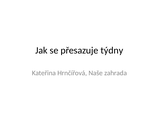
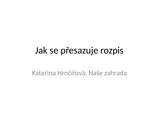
týdny: týdny -> rozpis
